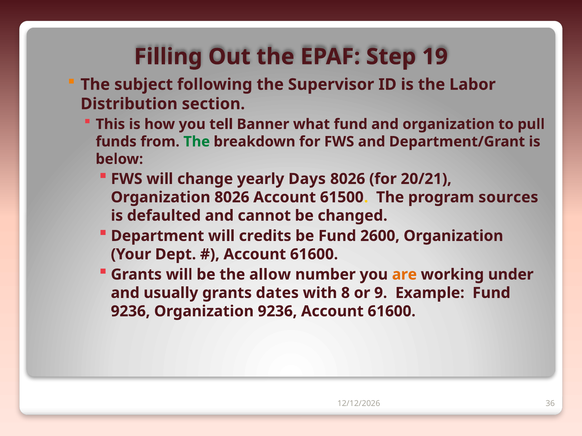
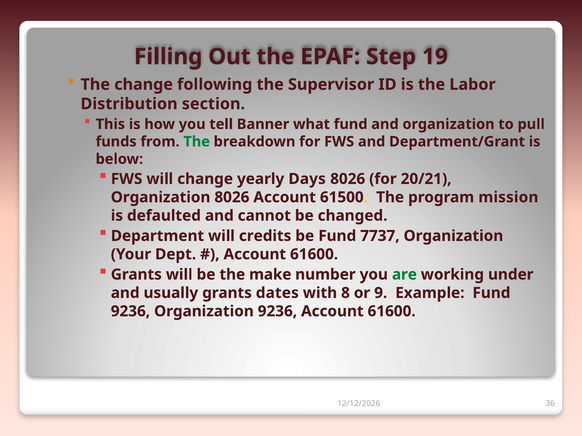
The subject: subject -> change
sources: sources -> mission
2600: 2600 -> 7737
allow: allow -> make
are colour: orange -> green
